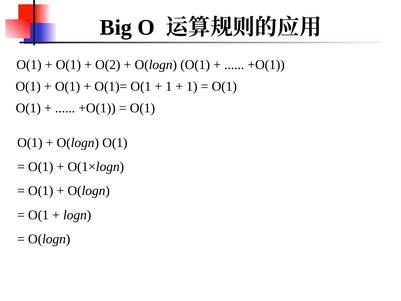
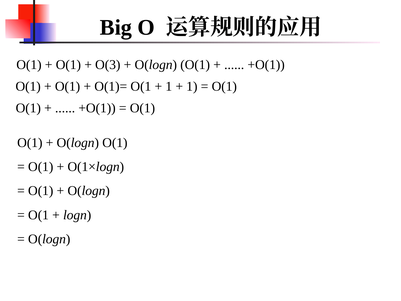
O(2: O(2 -> O(3
